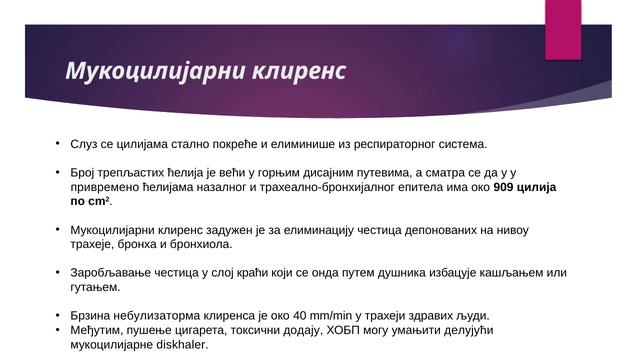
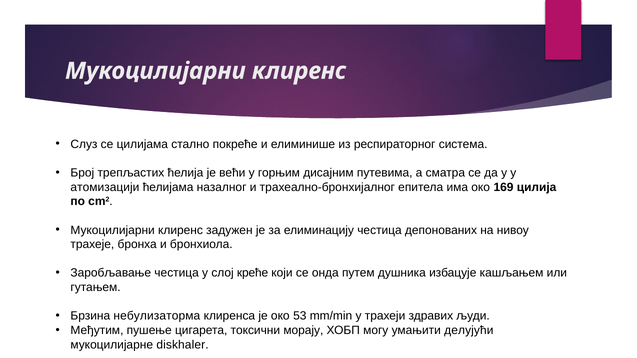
привремено: привремено -> атомизацији
909: 909 -> 169
краћи: краћи -> креће
40: 40 -> 53
додају: додају -> морају
